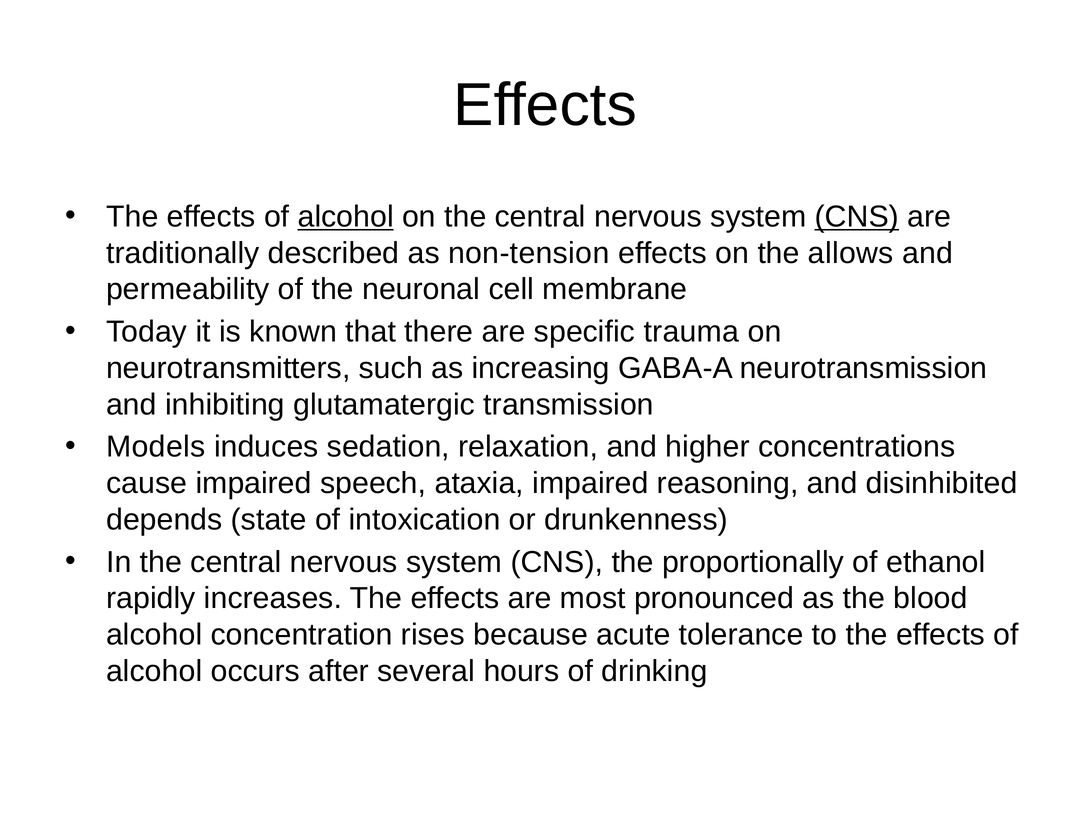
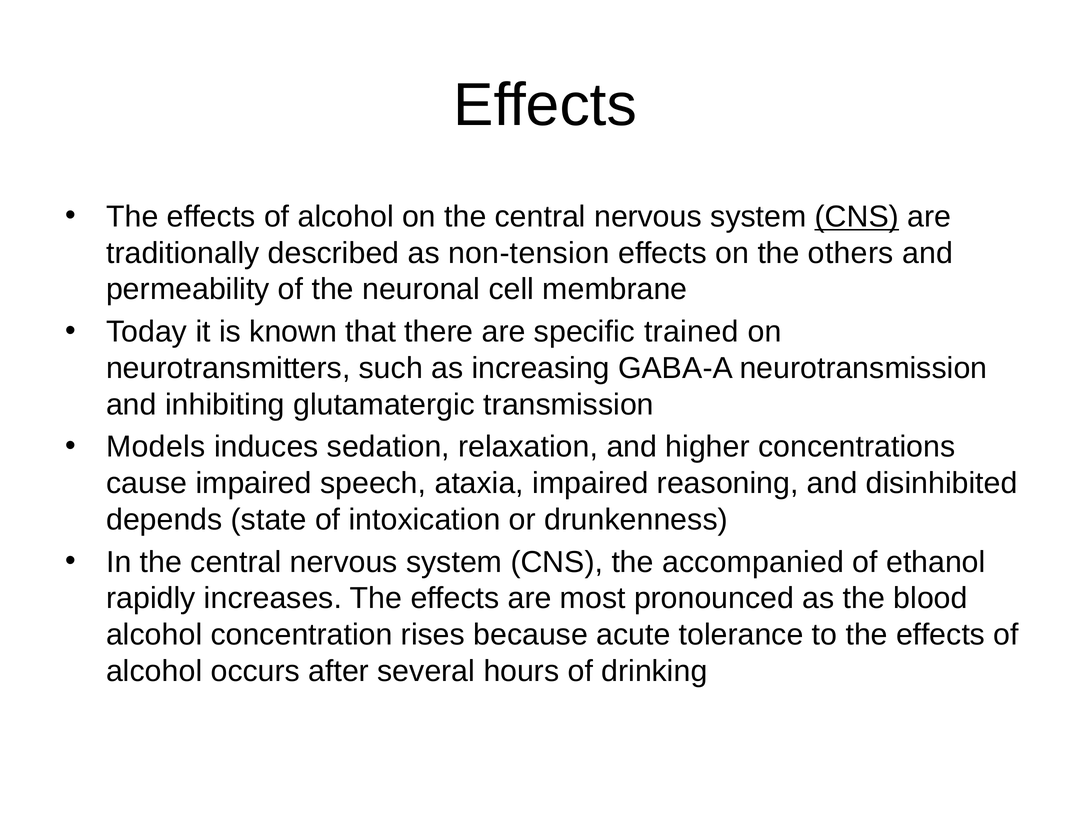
alcohol at (346, 216) underline: present -> none
allows: allows -> others
trauma: trauma -> trained
proportionally: proportionally -> accompanied
